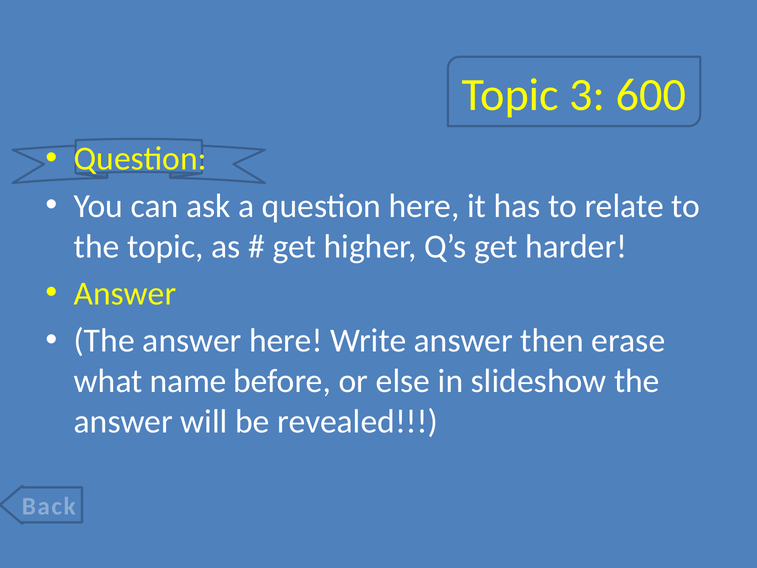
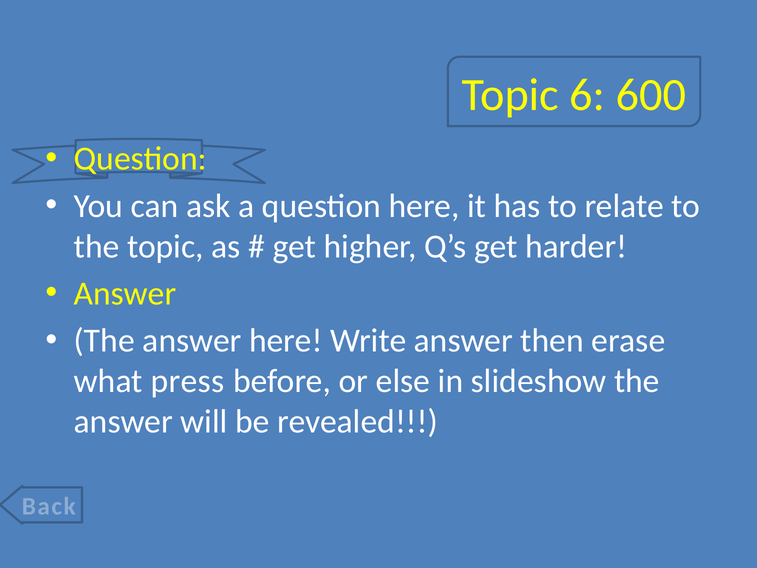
3: 3 -> 6
name: name -> press
